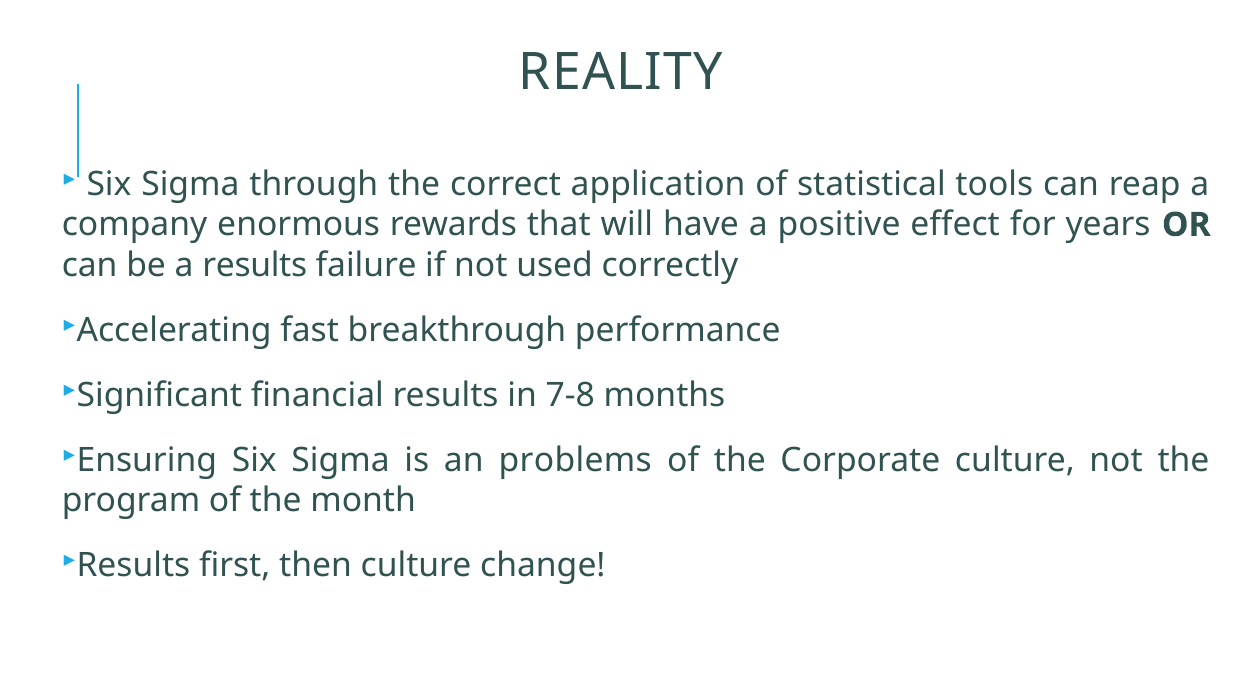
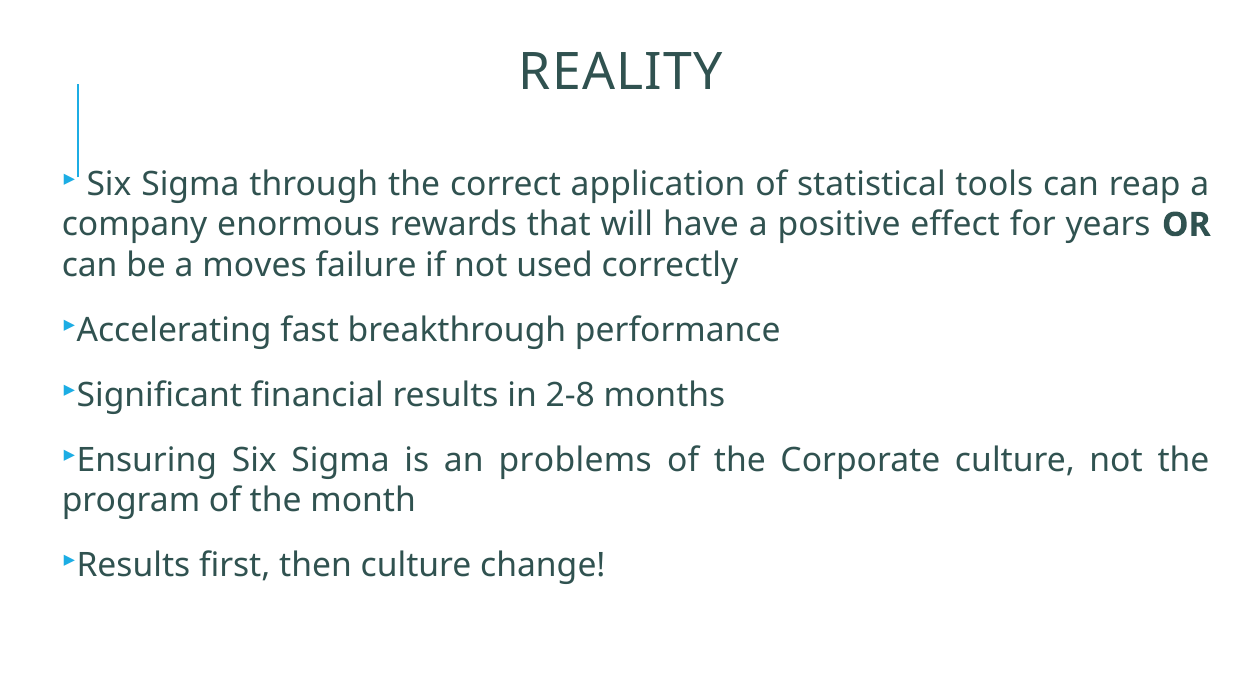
a results: results -> moves
7-8: 7-8 -> 2-8
